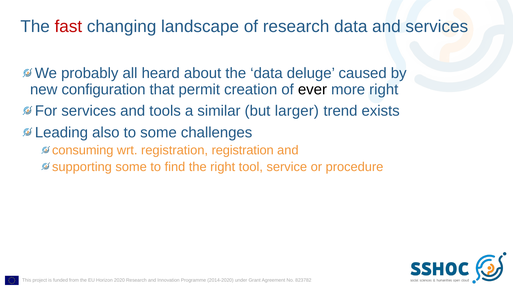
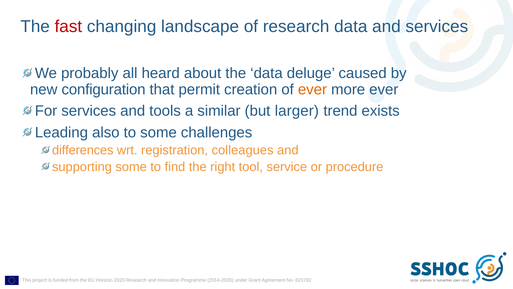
ever at (312, 89) colour: black -> orange
more right: right -> ever
consuming: consuming -> differences
registration registration: registration -> colleagues
